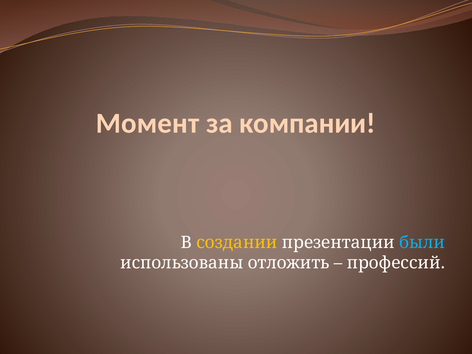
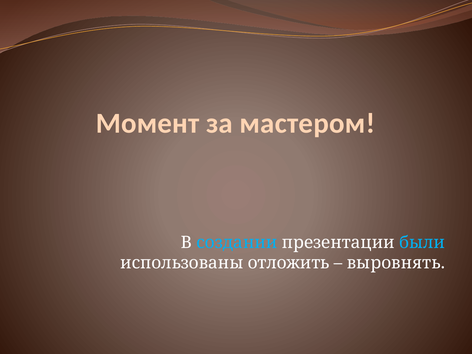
компании: компании -> мастером
создании colour: yellow -> light blue
профессий: профессий -> выровнять
